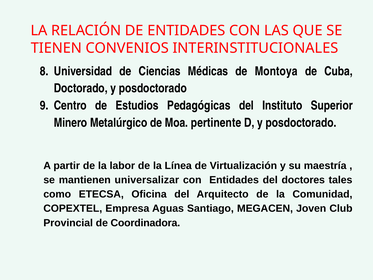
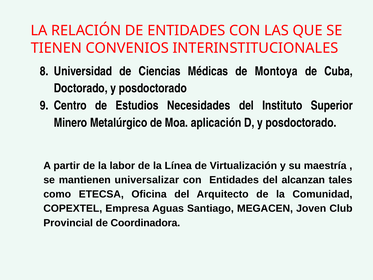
Pedagógicas: Pedagógicas -> Necesidades
pertinente: pertinente -> aplicación
doctores: doctores -> alcanzan
